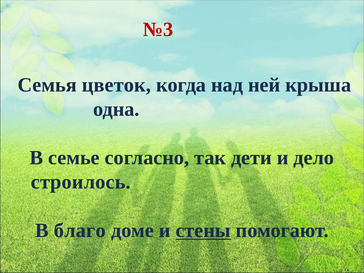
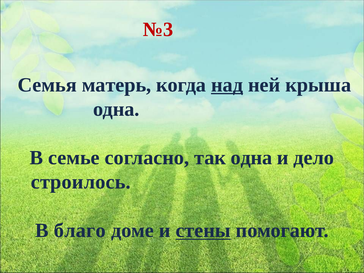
цветок: цветок -> матерь
над underline: none -> present
так дети: дети -> одна
